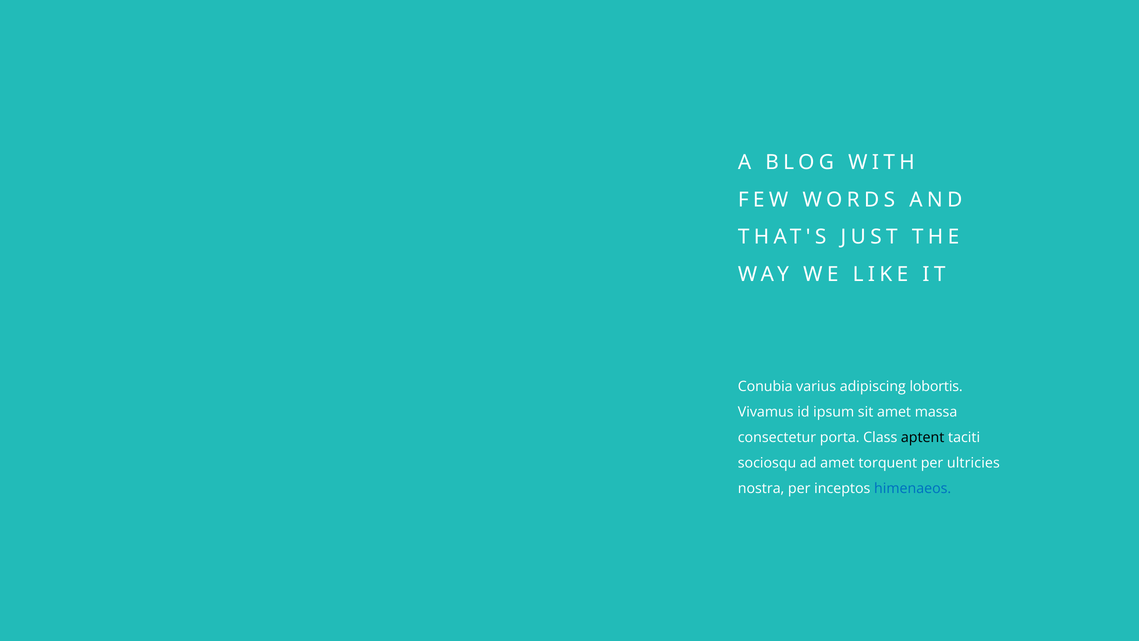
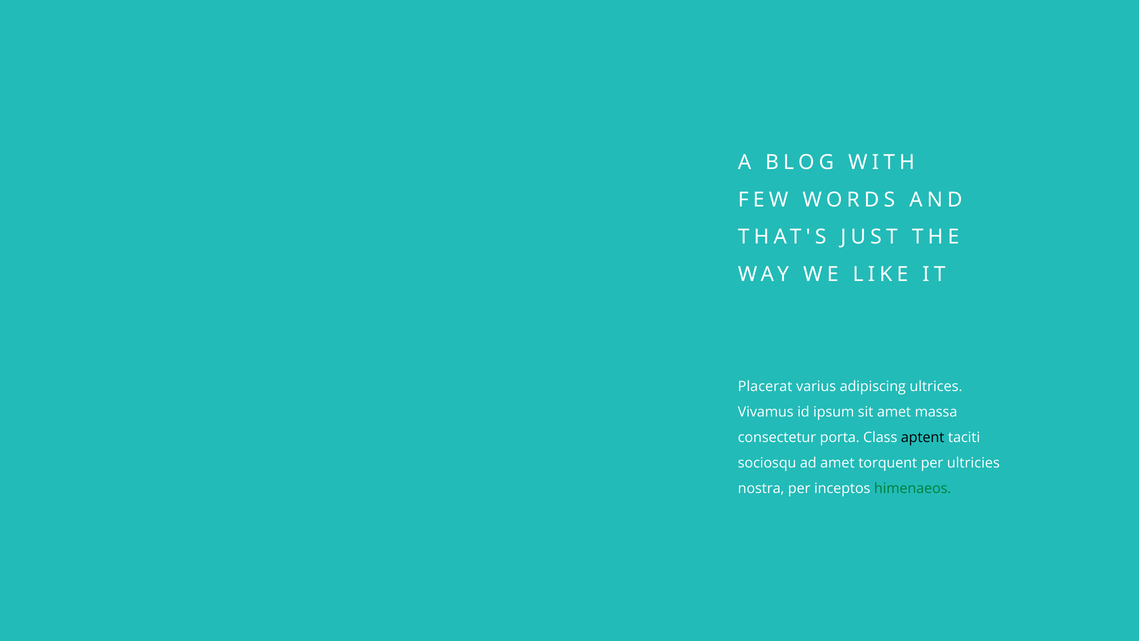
Conubia: Conubia -> Placerat
lobortis: lobortis -> ultrices
himenaeos colour: blue -> green
